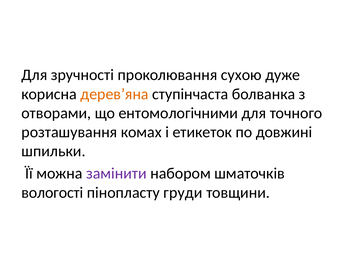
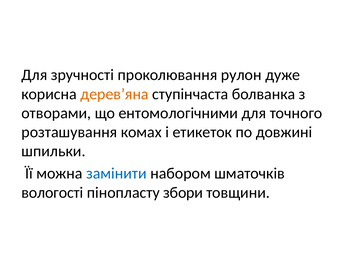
сухою: сухою -> рулон
замінити colour: purple -> blue
груди: груди -> збори
